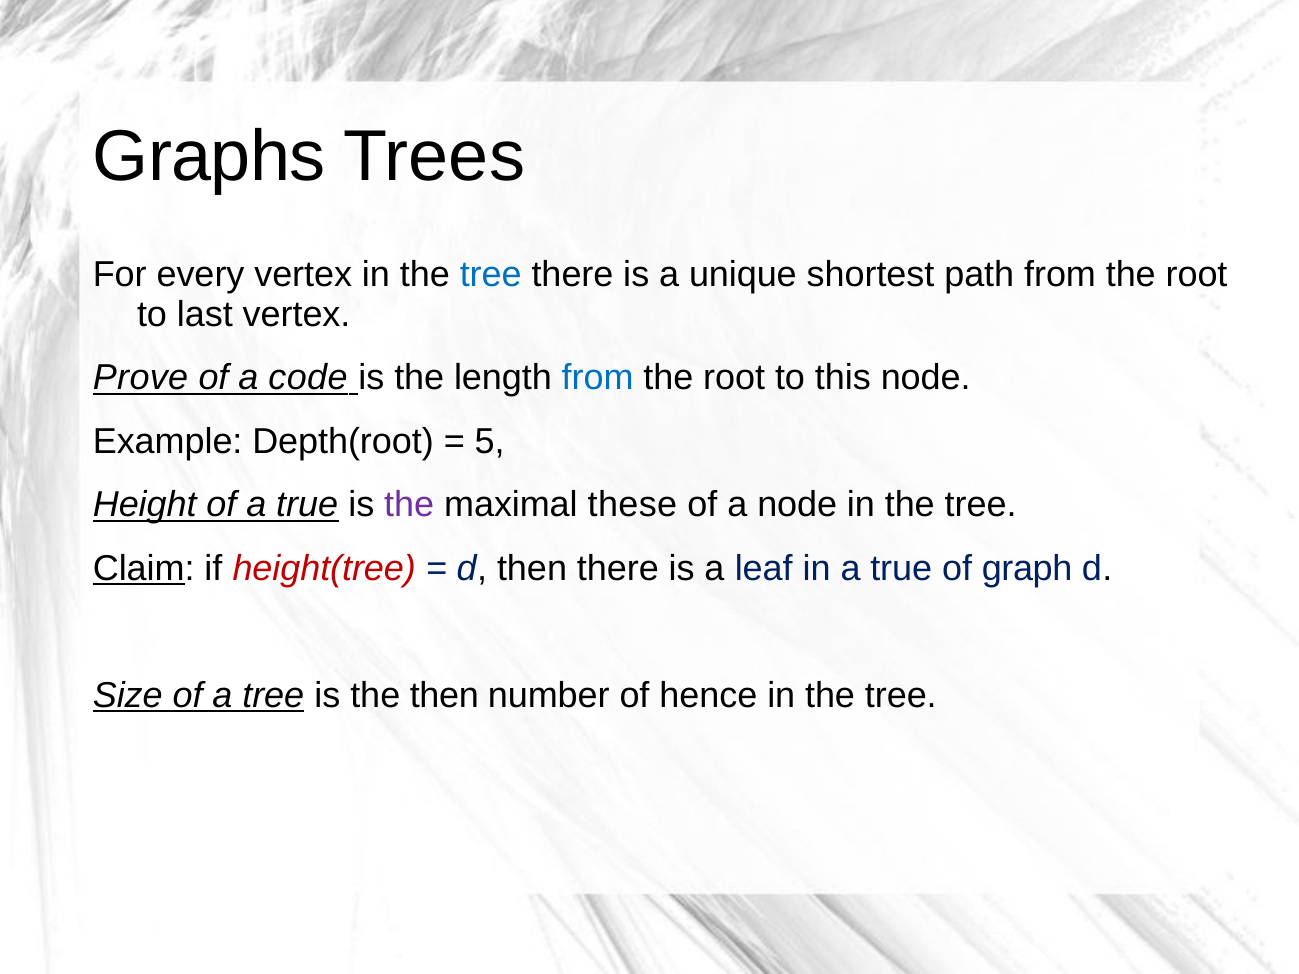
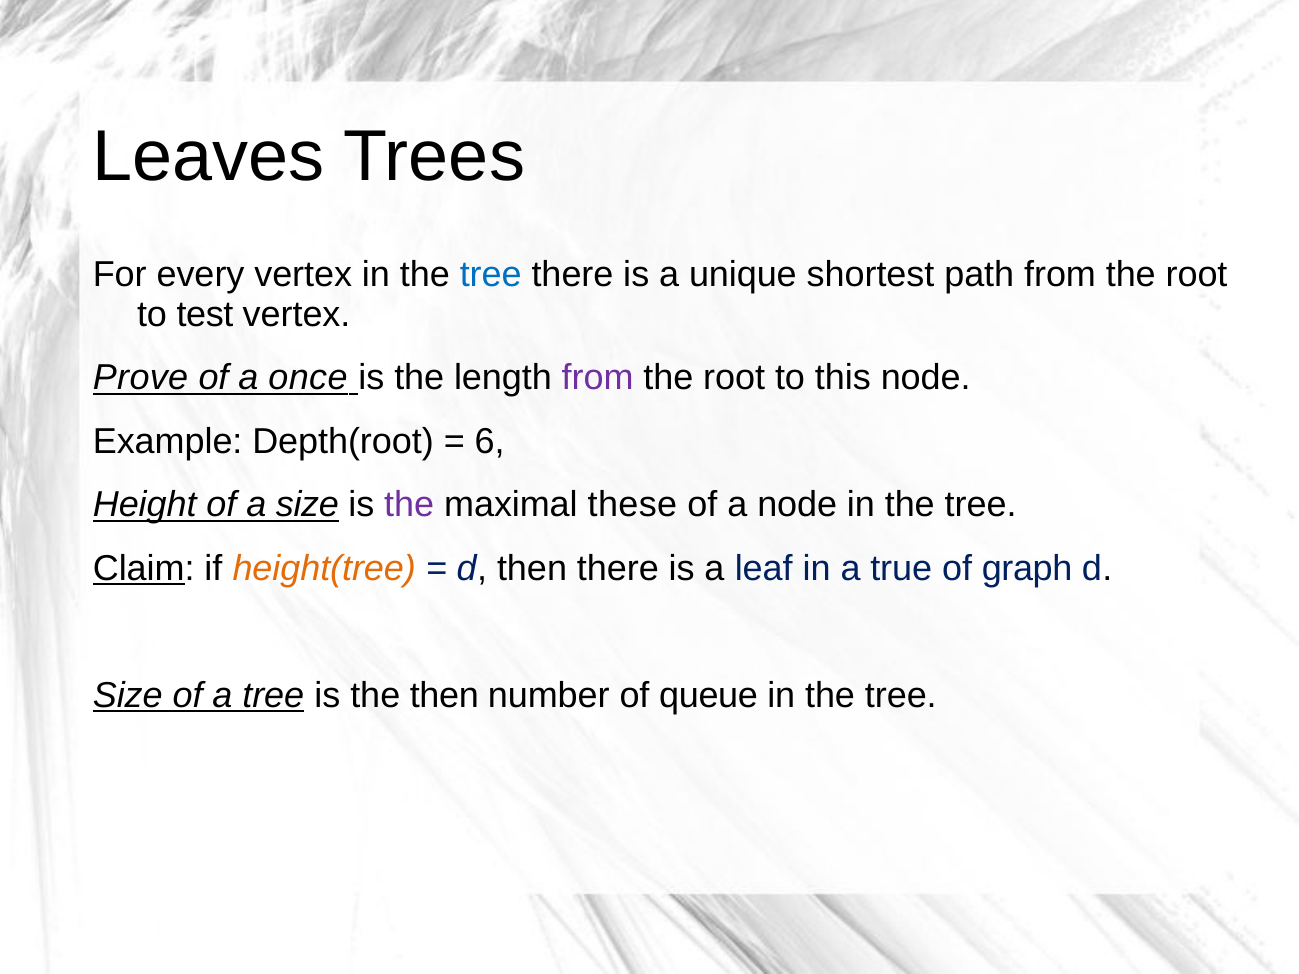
Graphs: Graphs -> Leaves
last: last -> test
code: code -> once
from at (598, 378) colour: blue -> purple
5: 5 -> 6
of a true: true -> size
height(tree colour: red -> orange
hence: hence -> queue
